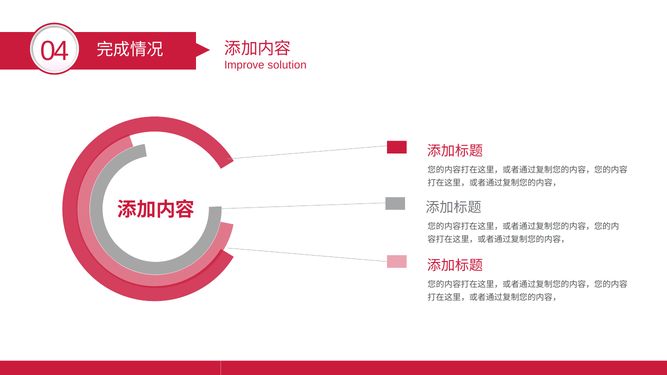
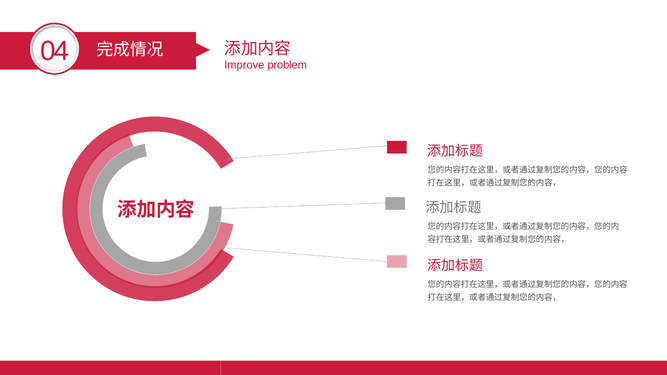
solution: solution -> problem
